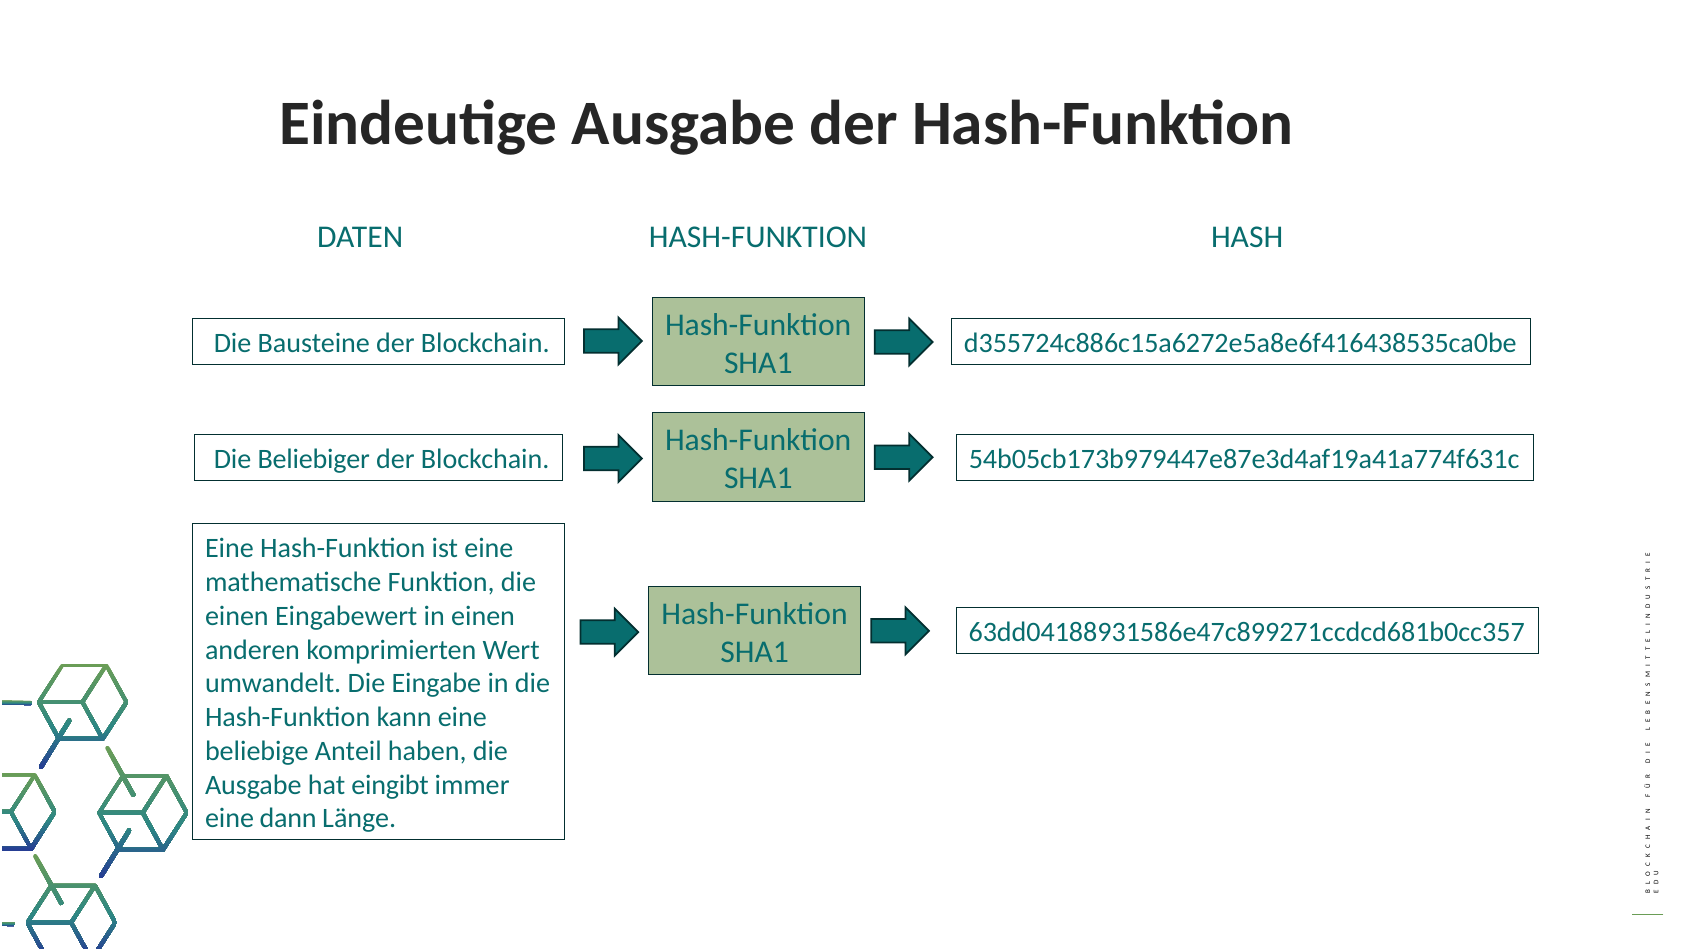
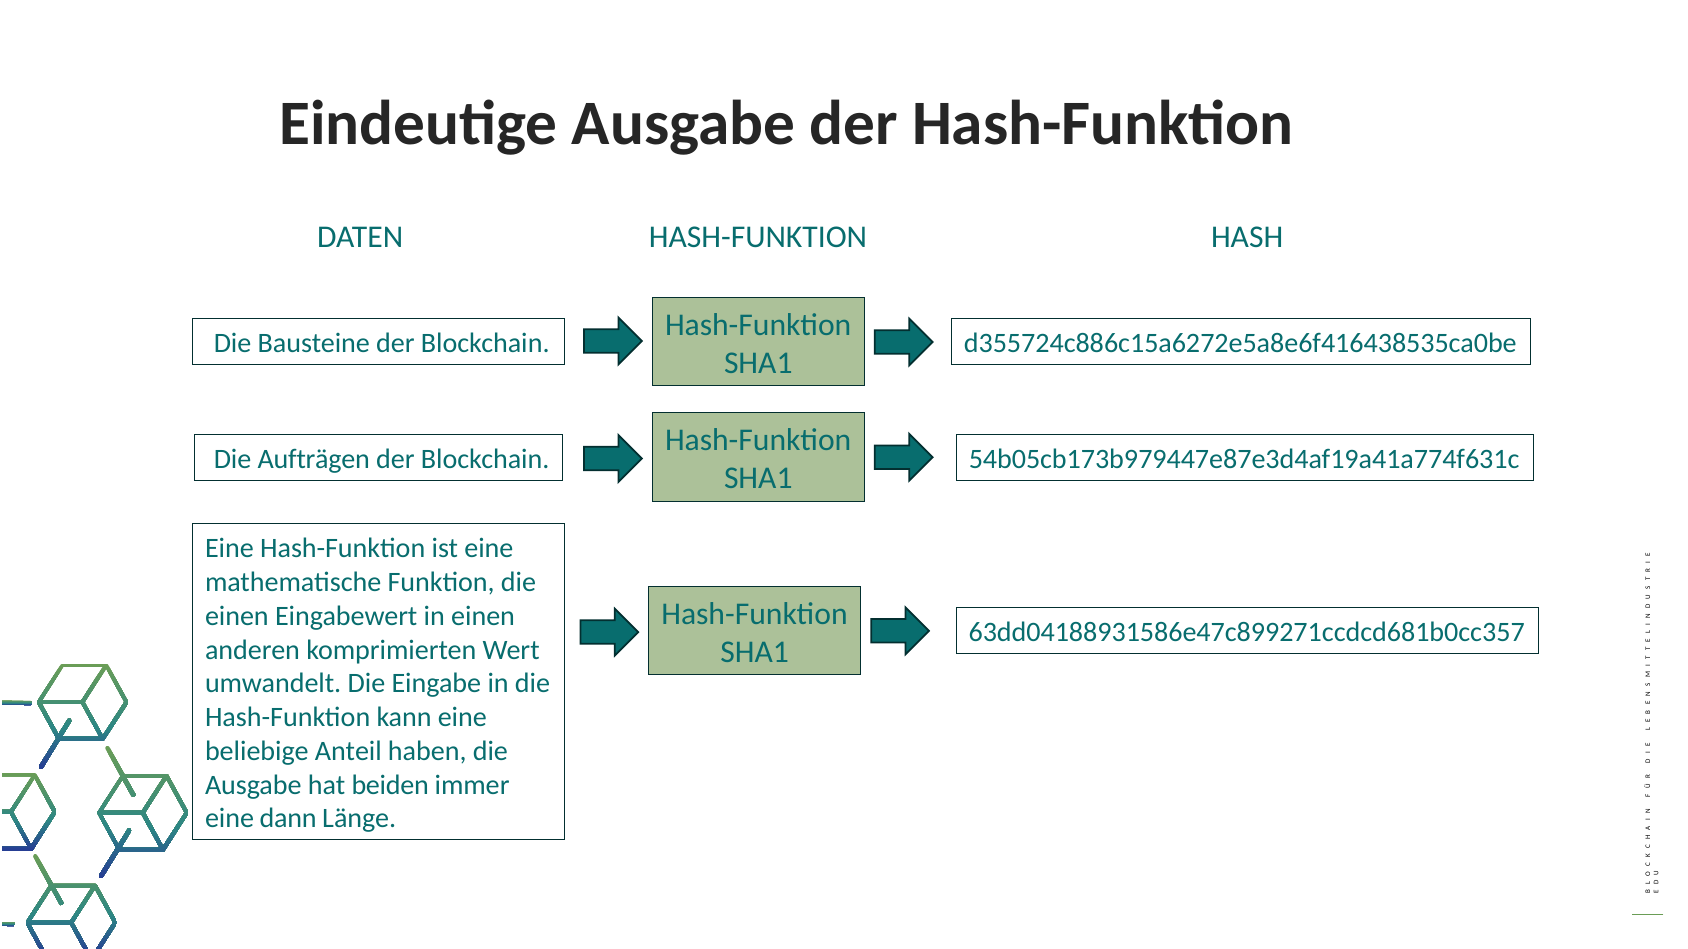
Beliebiger: Beliebiger -> Aufträgen
eingibt: eingibt -> beiden
